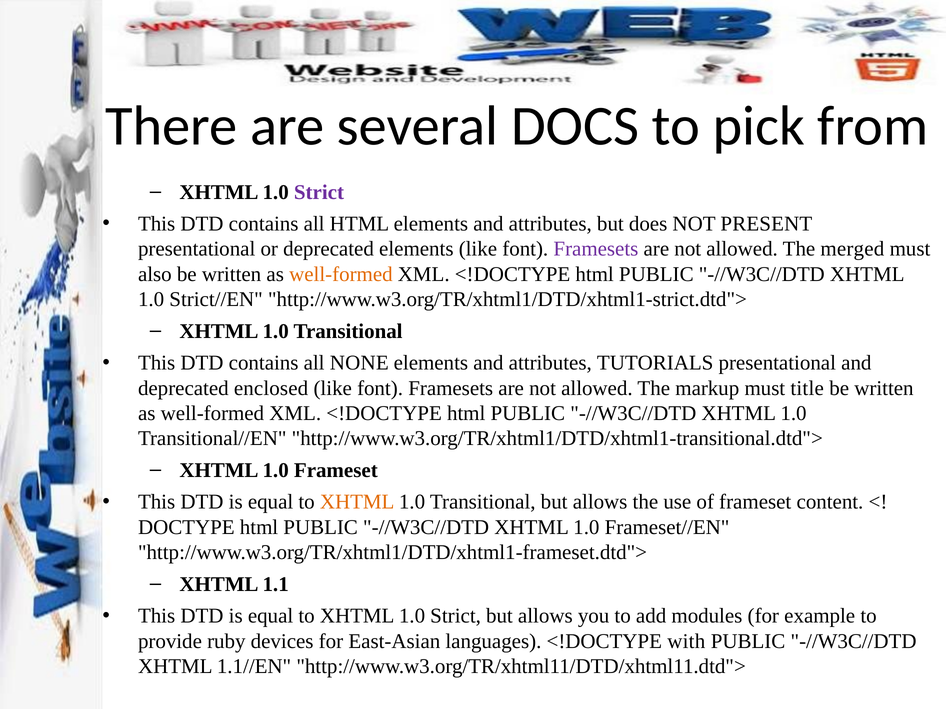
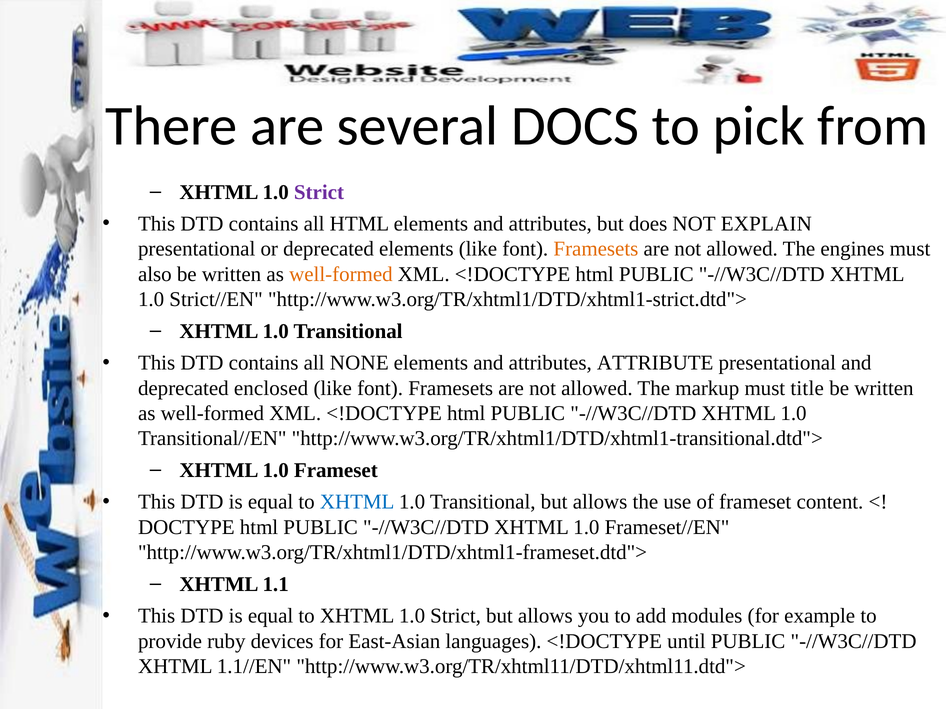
PRESENT: PRESENT -> EXPLAIN
Framesets at (596, 249) colour: purple -> orange
merged: merged -> engines
TUTORIALS: TUTORIALS -> ATTRIBUTE
XHTML at (357, 502) colour: orange -> blue
with: with -> until
